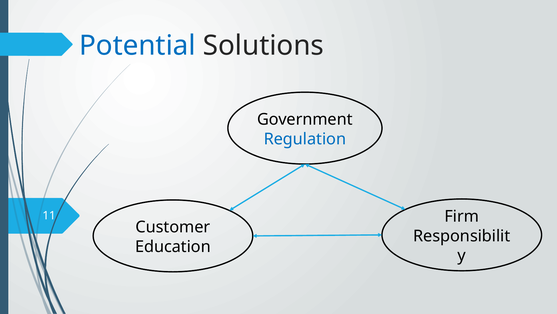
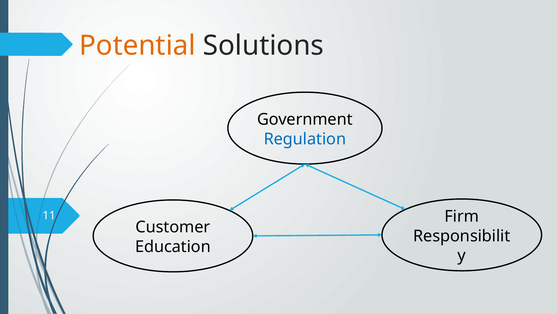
Potential colour: blue -> orange
